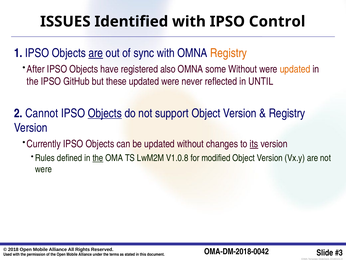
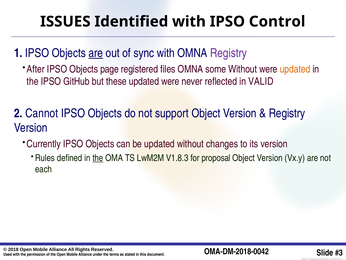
Registry at (229, 53) colour: orange -> purple
have: have -> page
also: also -> files
UNTIL: UNTIL -> VALID
Objects at (105, 113) underline: present -> none
its underline: present -> none
V1.0.8: V1.0.8 -> V1.8.3
modified: modified -> proposal
were at (44, 169): were -> each
